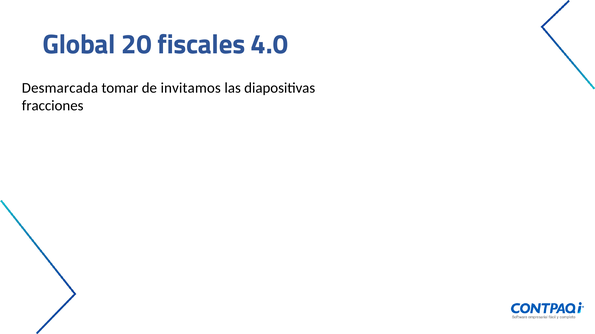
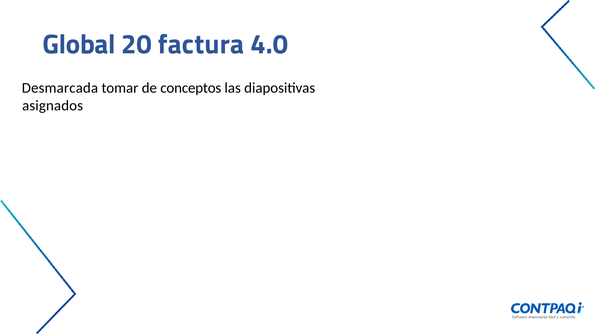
fiscales: fiscales -> factura
invitamos: invitamos -> conceptos
fracciones: fracciones -> asignados
